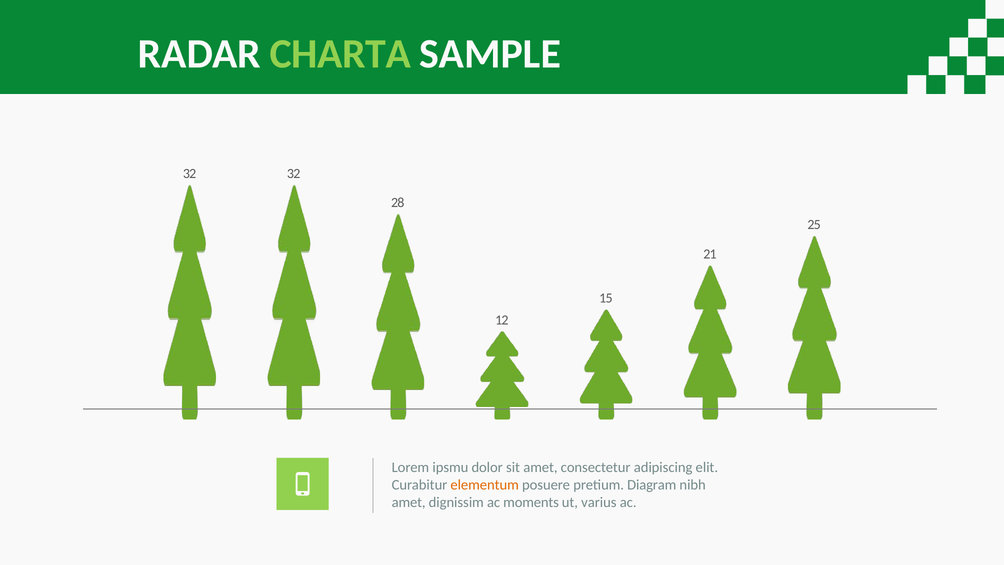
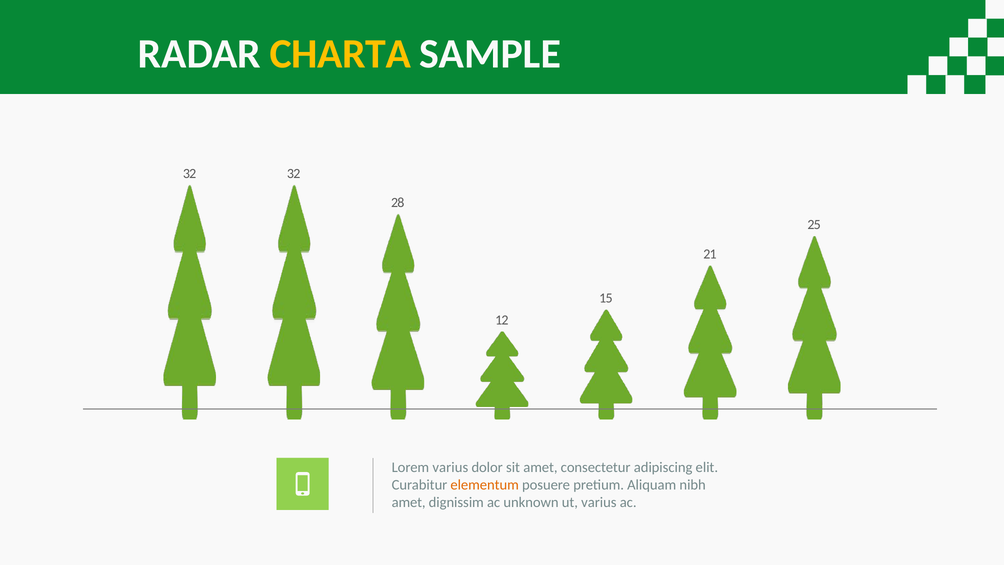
CHARTA colour: light green -> yellow
Lorem ipsmu: ipsmu -> varius
Diagram: Diagram -> Aliquam
moments: moments -> unknown
